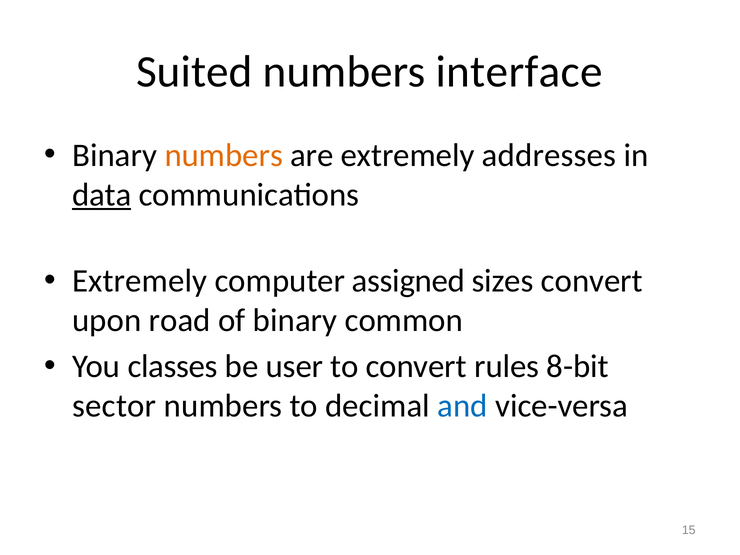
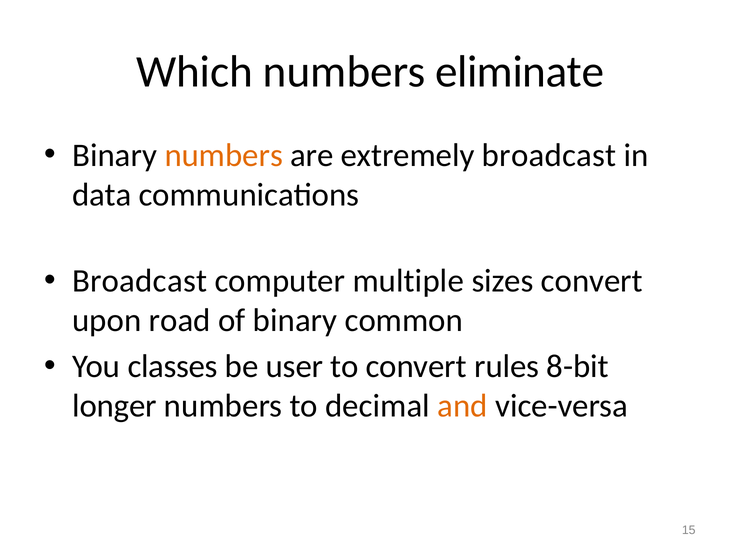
Suited: Suited -> Which
interface: interface -> eliminate
extremely addresses: addresses -> broadcast
data underline: present -> none
Extremely at (140, 281): Extremely -> Broadcast
assigned: assigned -> multiple
sector: sector -> longer
and colour: blue -> orange
